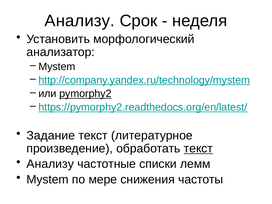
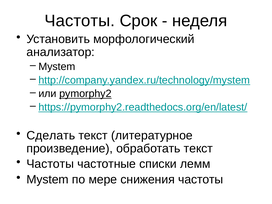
Анализу at (80, 21): Анализу -> Частоты
Задание: Задание -> Сделать
текст at (198, 148) underline: present -> none
Анализу at (50, 164): Анализу -> Частоты
